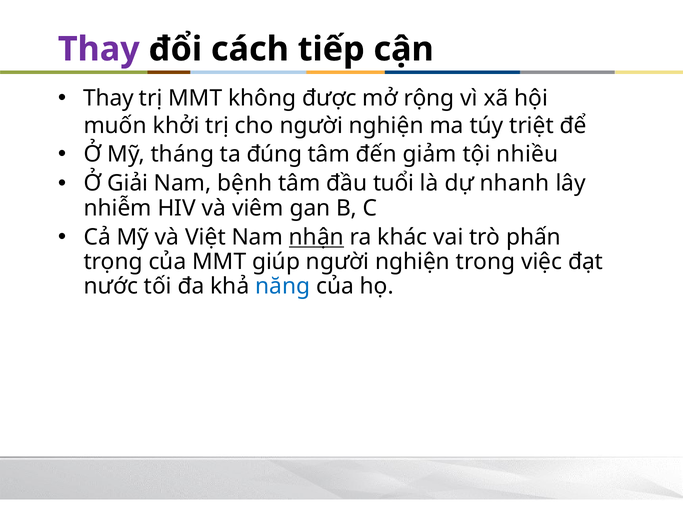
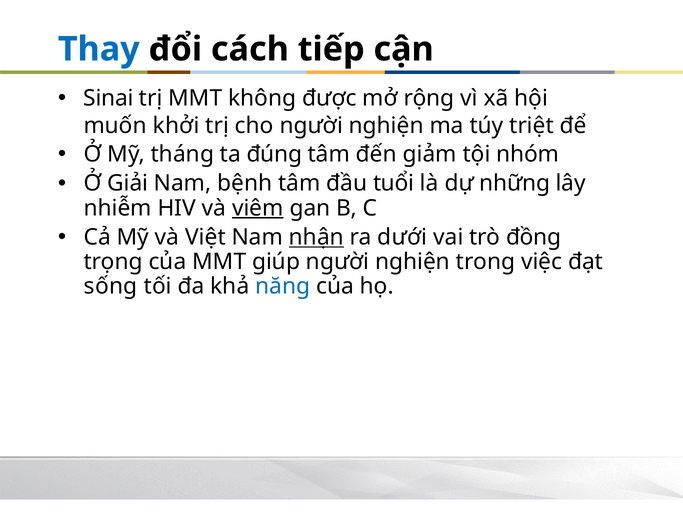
Thay at (99, 49) colour: purple -> blue
Thay at (108, 98): Thay -> Sinai
nhiều: nhiều -> nhóm
nhanh: nhanh -> những
viêm underline: none -> present
khác: khác -> dưới
phấn: phấn -> đồng
nước: nước -> sống
